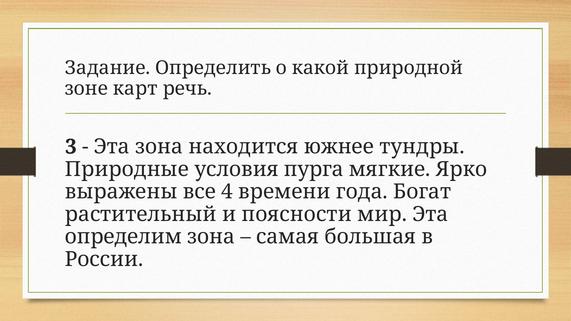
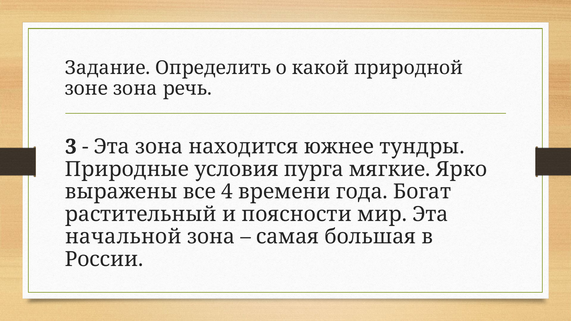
зоне карт: карт -> зона
определим: определим -> начальной
